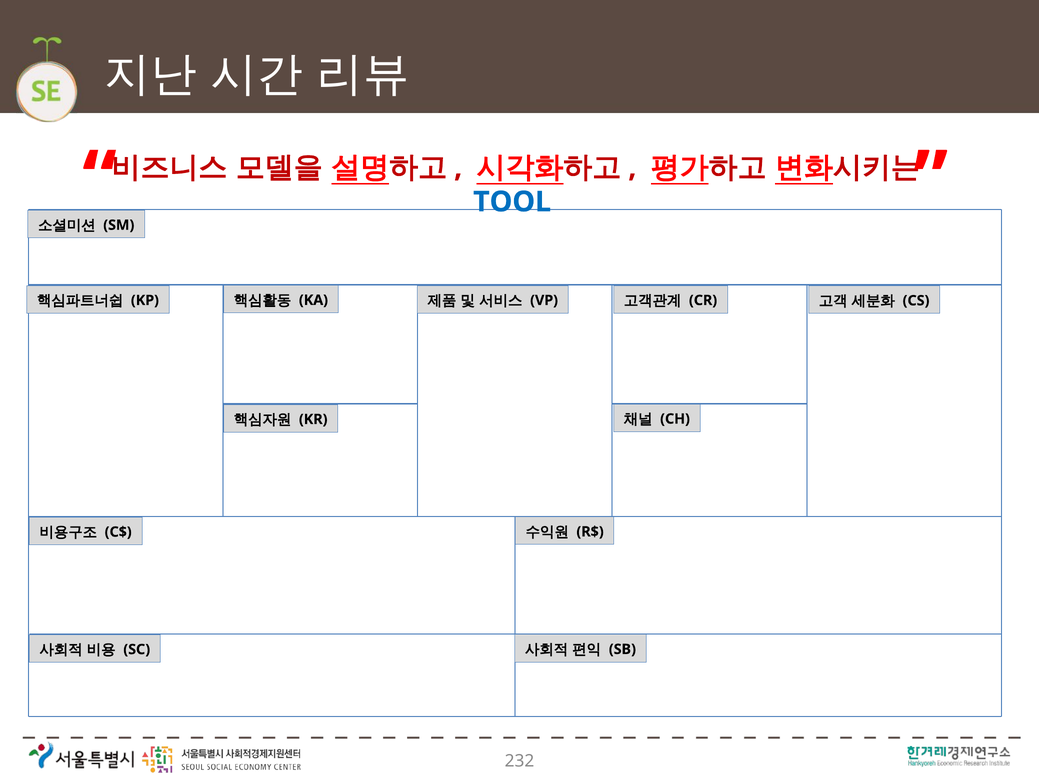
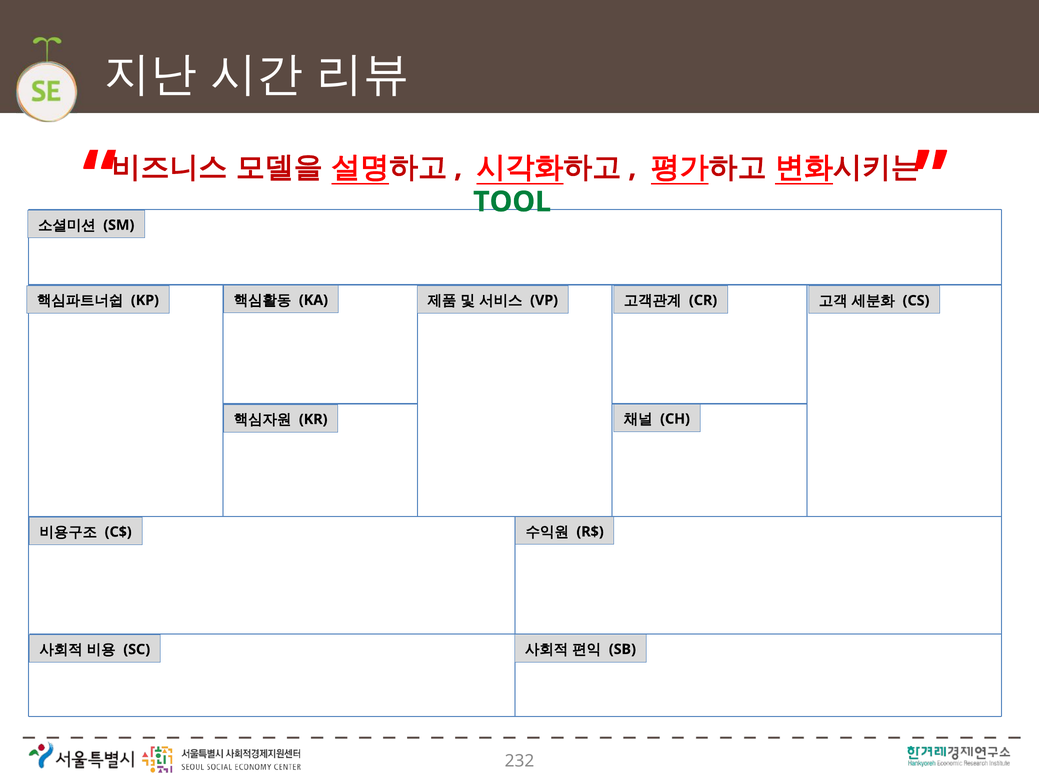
TOOL colour: blue -> green
